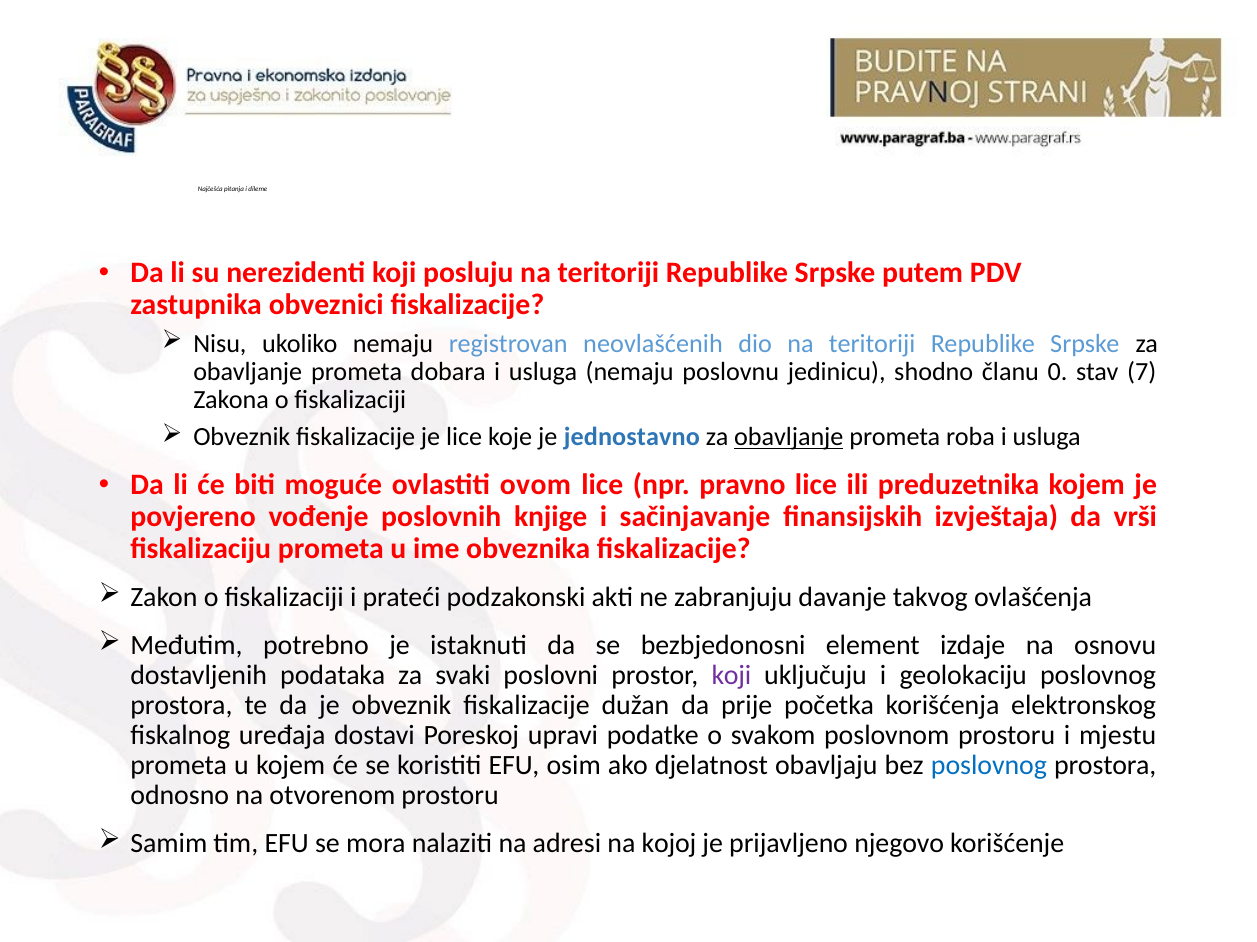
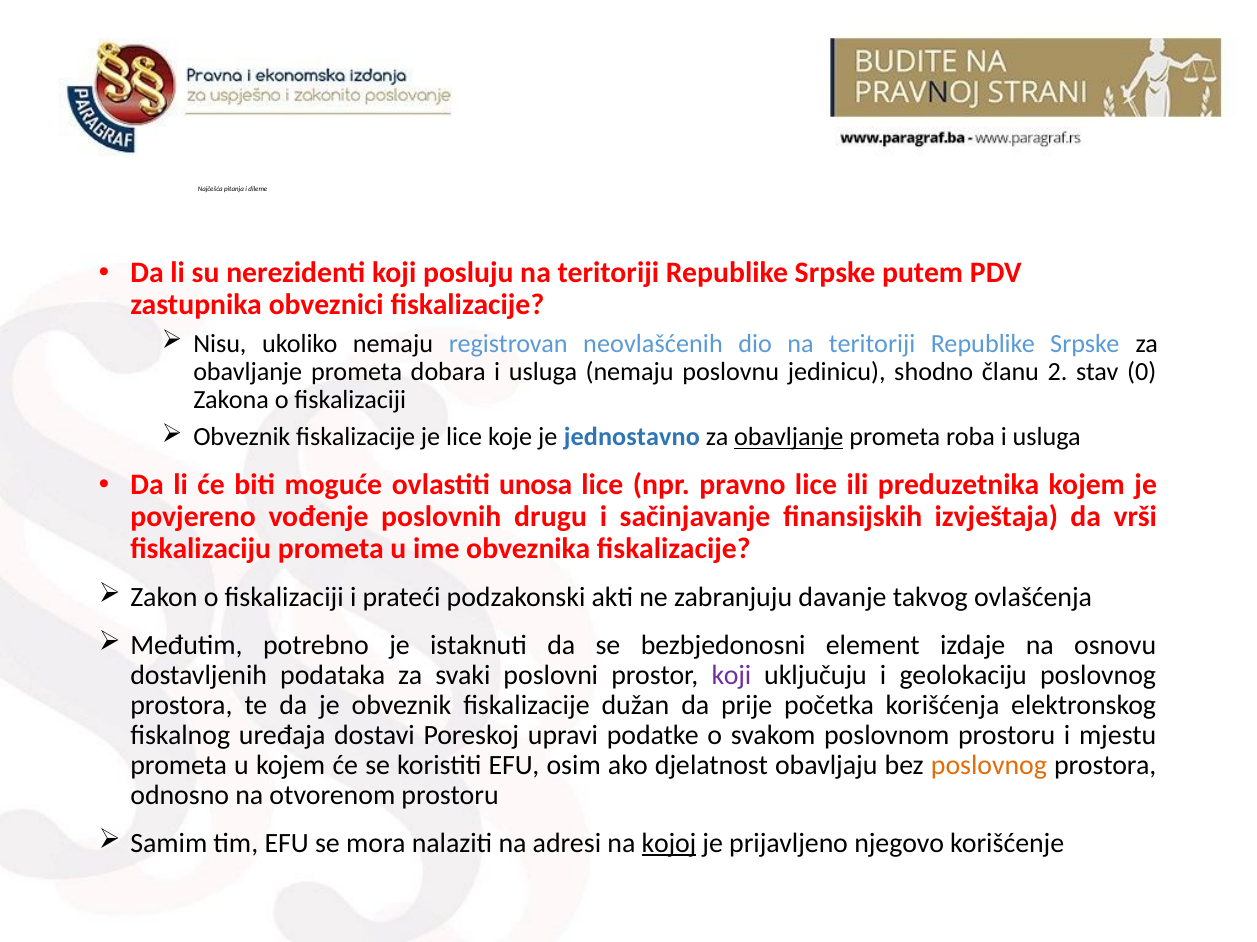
0: 0 -> 2
7: 7 -> 0
ovom: ovom -> unosa
knjige: knjige -> drugu
poslovnog at (989, 766) colour: blue -> orange
kojoj underline: none -> present
